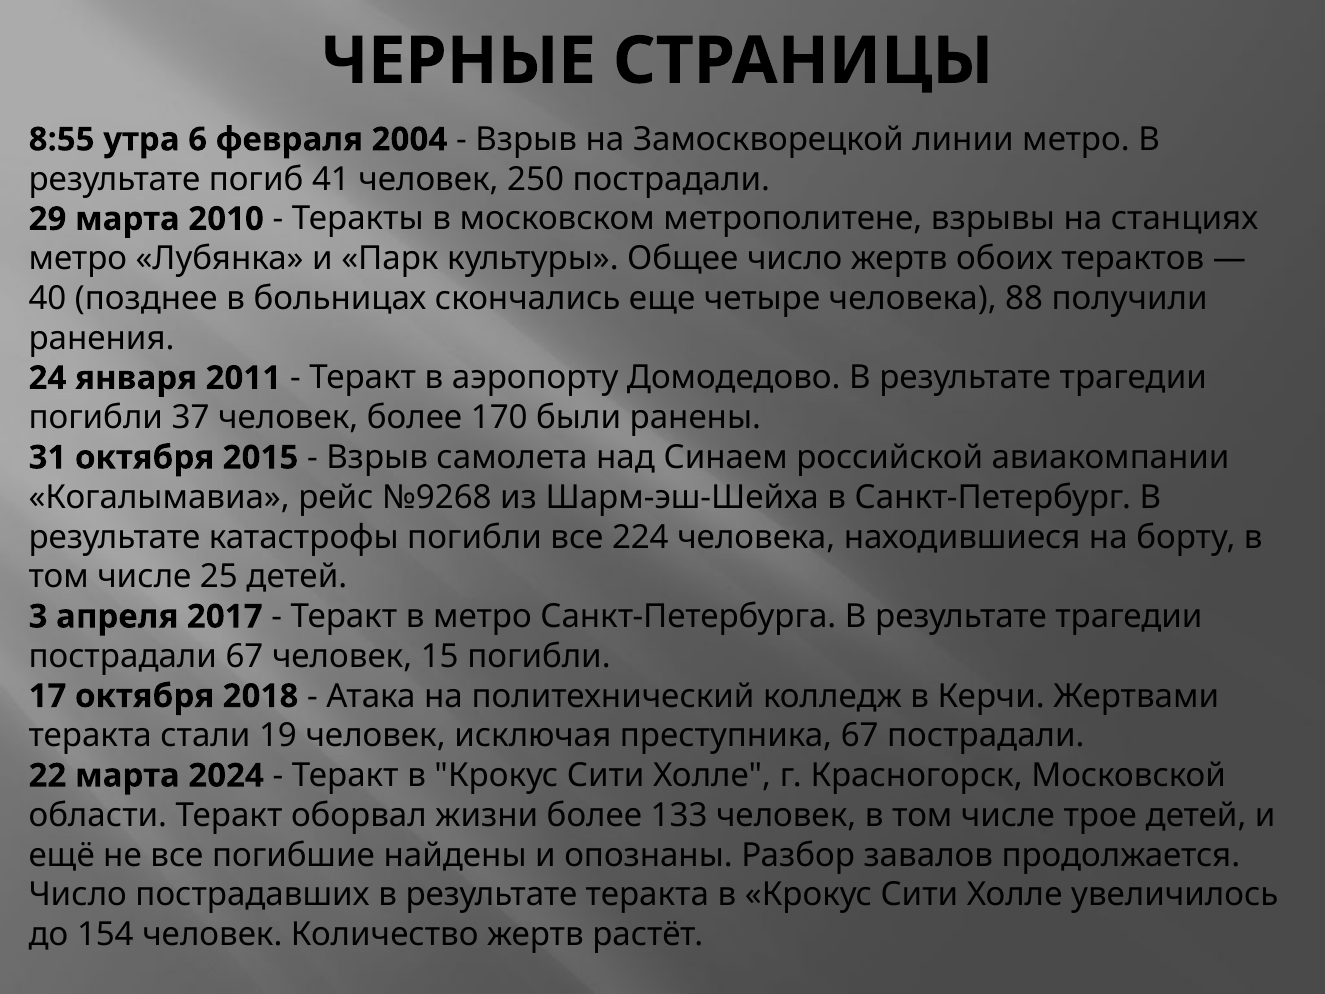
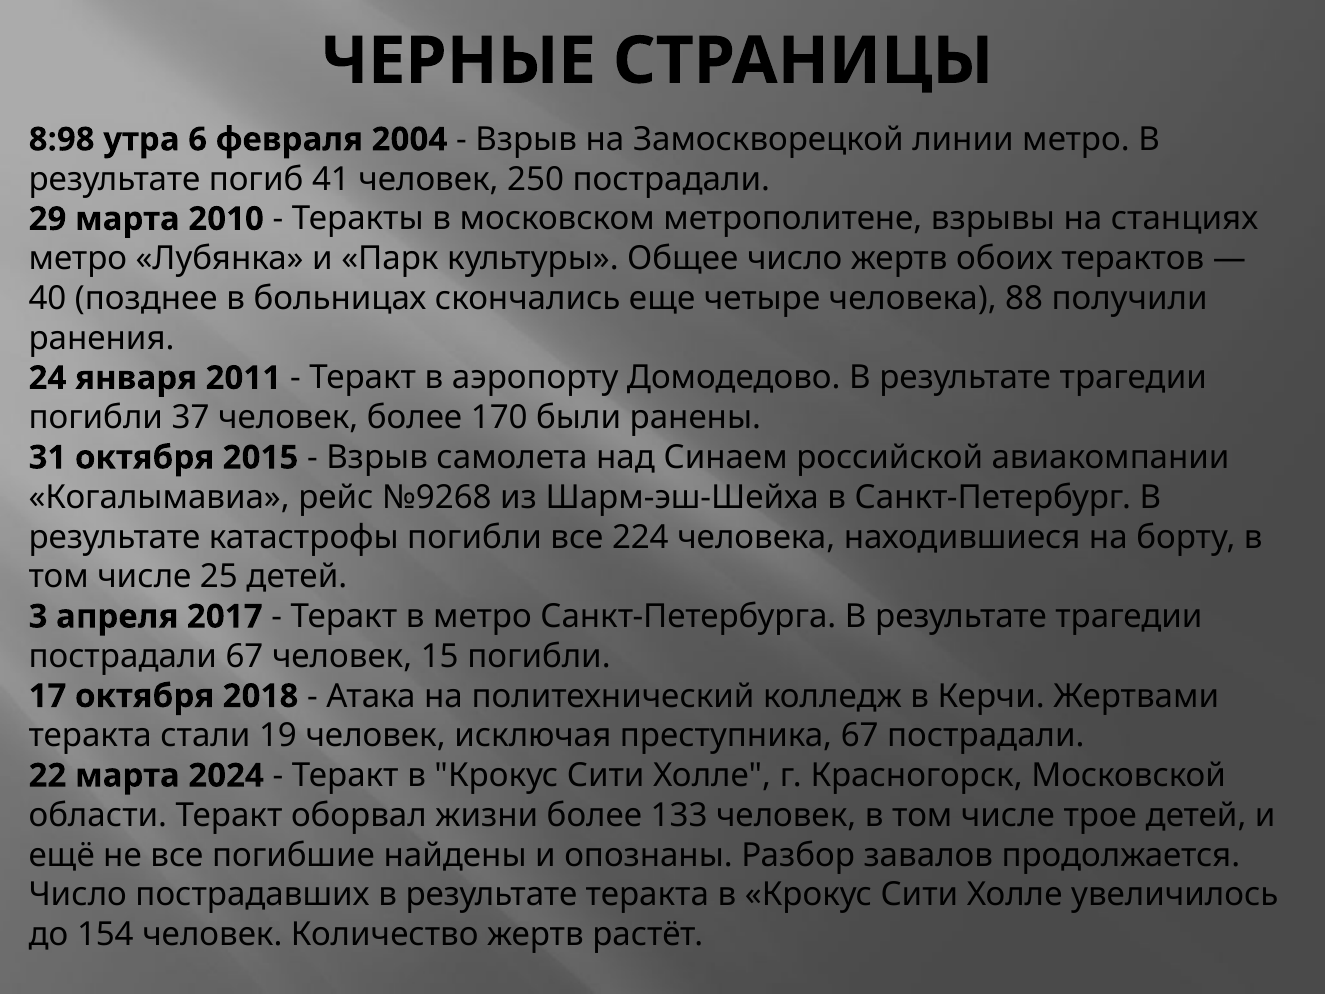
8:55: 8:55 -> 8:98
